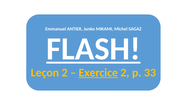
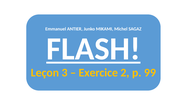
Leçon 2: 2 -> 3
Exercice underline: present -> none
33: 33 -> 99
